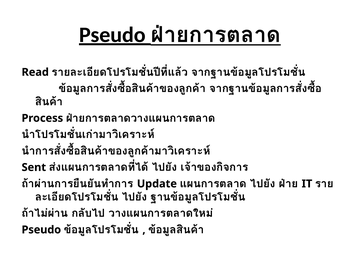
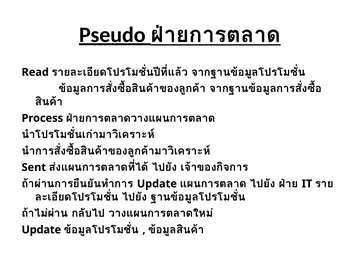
Pseudo at (41, 230): Pseudo -> Update
